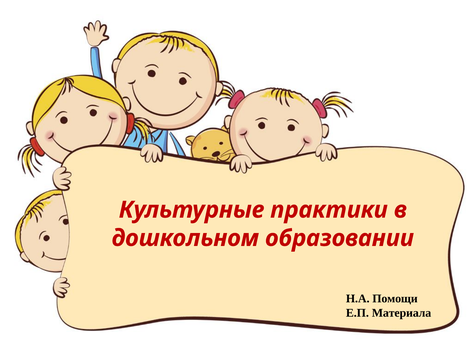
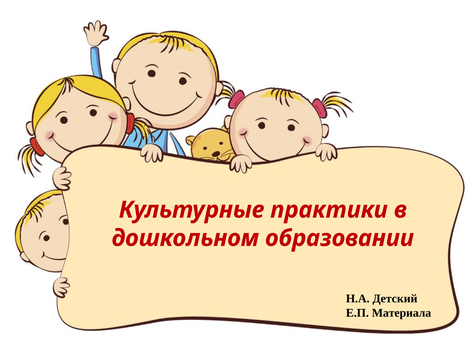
Помощи: Помощи -> Детский
